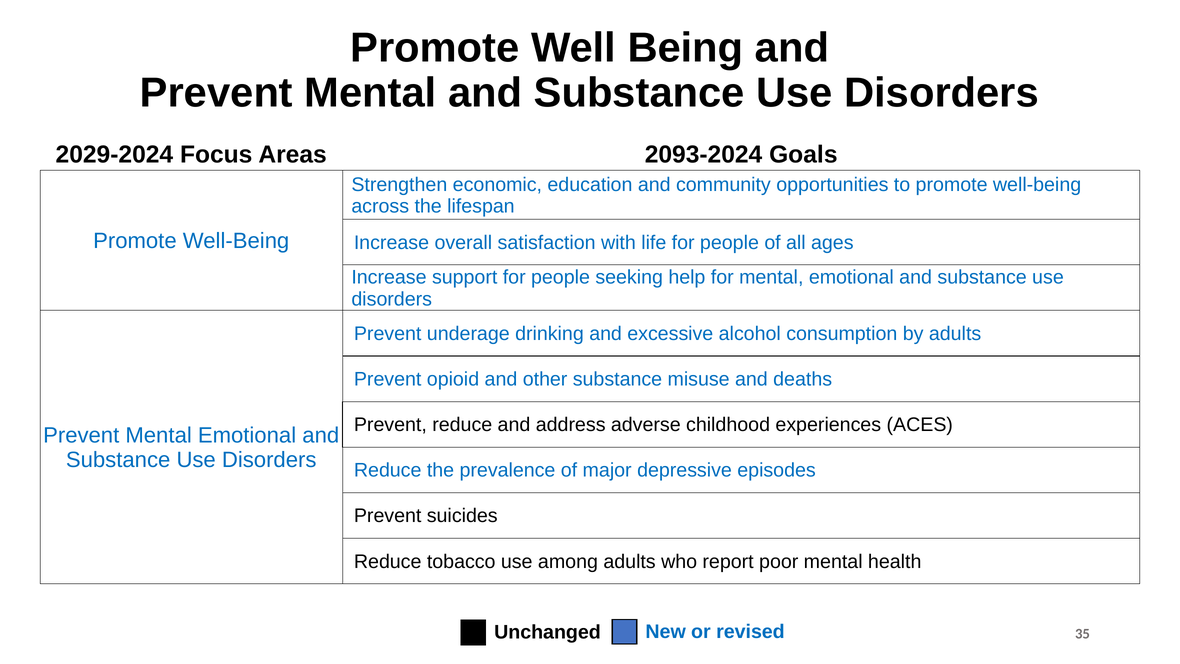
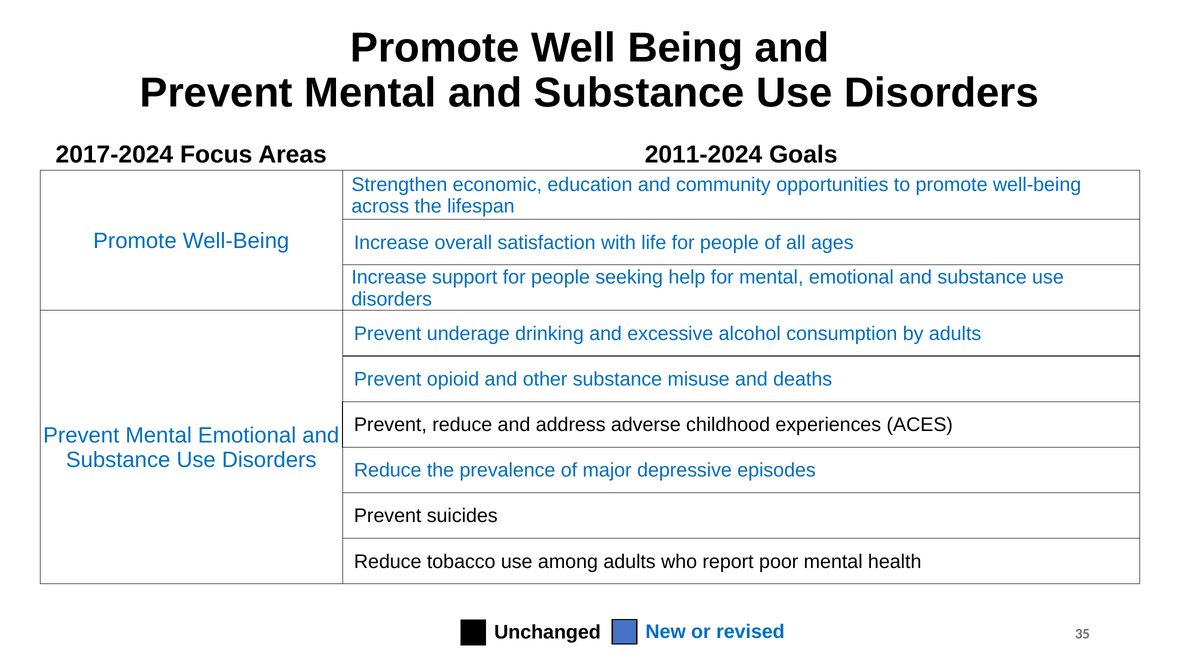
2029-2024: 2029-2024 -> 2017-2024
2093-2024: 2093-2024 -> 2011-2024
